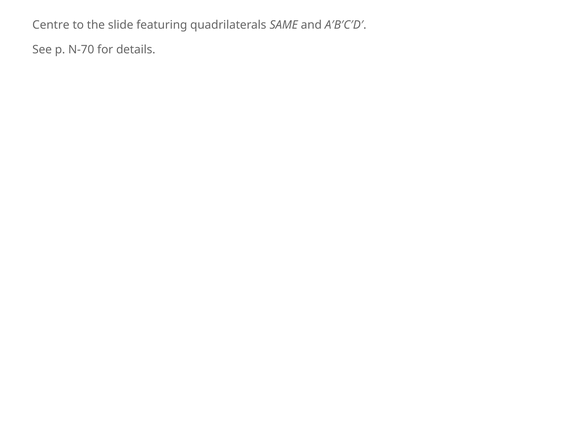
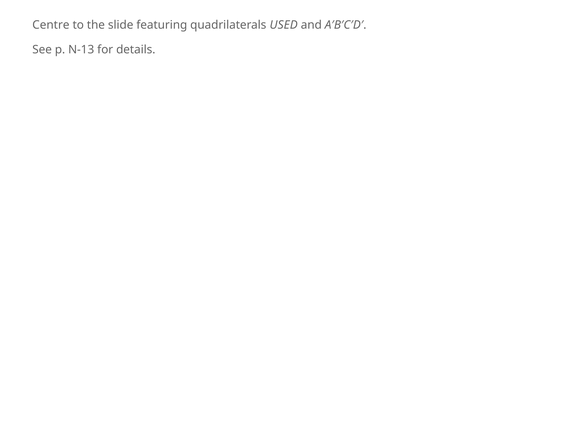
SAME: SAME -> USED
N-70: N-70 -> N-13
